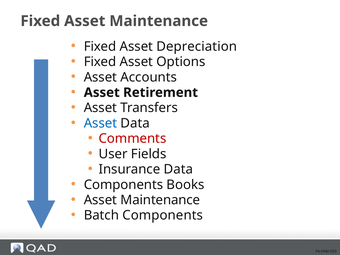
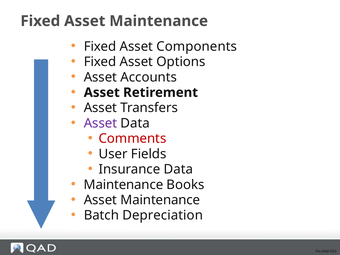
Depreciation: Depreciation -> Components
Asset at (100, 123) colour: blue -> purple
Components at (123, 185): Components -> Maintenance
Batch Components: Components -> Depreciation
